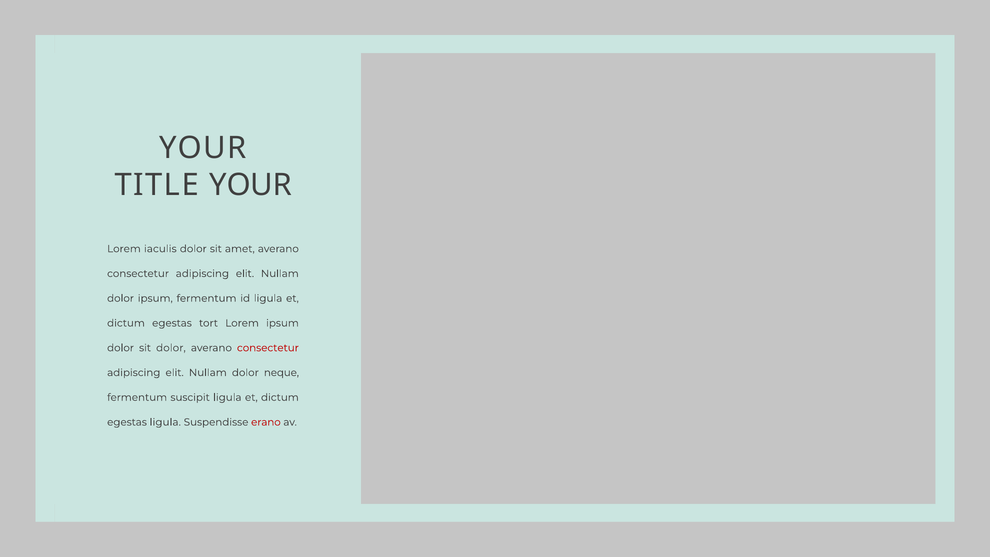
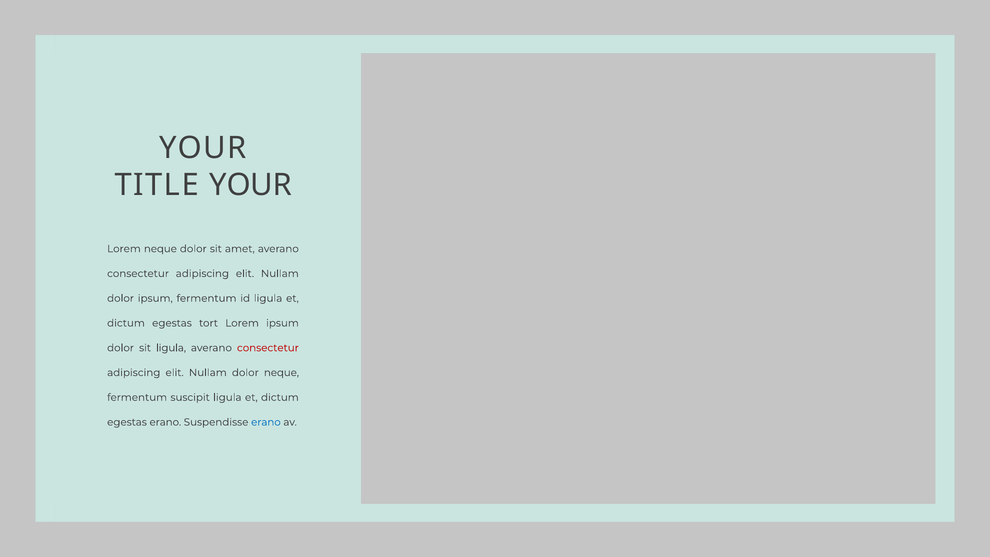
Lorem iaculis: iaculis -> neque
sit dolor: dolor -> ligula
egestas ligula: ligula -> erano
erano at (266, 422) colour: red -> blue
